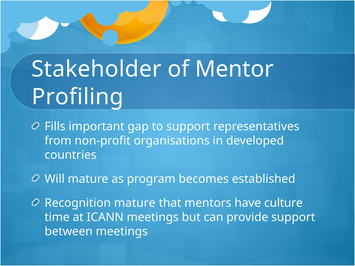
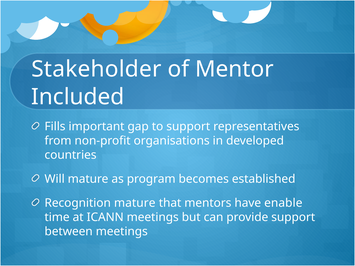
Profiling: Profiling -> Included
culture: culture -> enable
